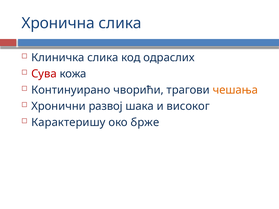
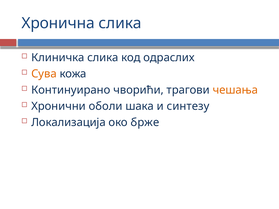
Сува colour: red -> orange
развој: развој -> оболи
високог: високог -> синтезу
Карактеришу: Карактеришу -> Локализација
